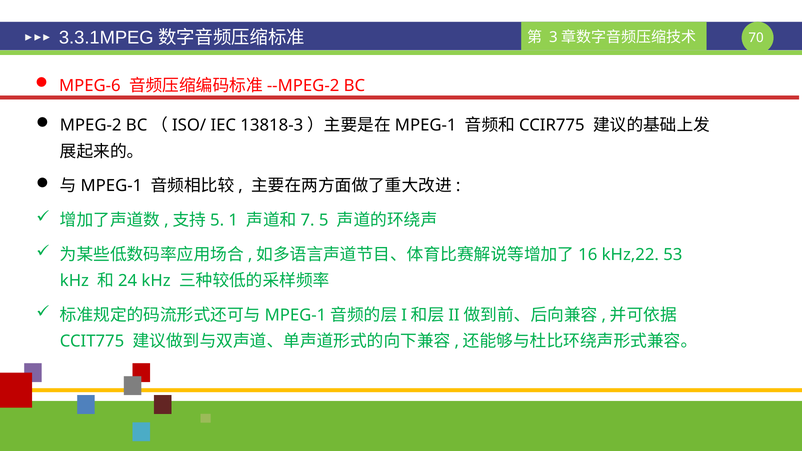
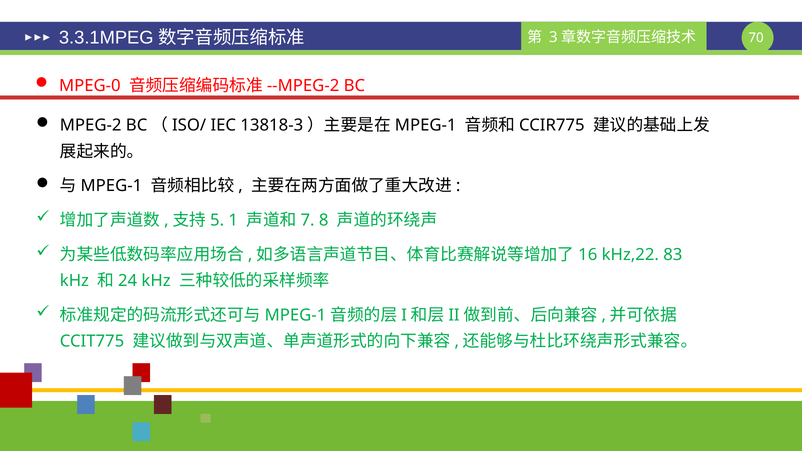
MPEG-6: MPEG-6 -> MPEG-0
5 at (324, 220): 5 -> 8
53: 53 -> 83
